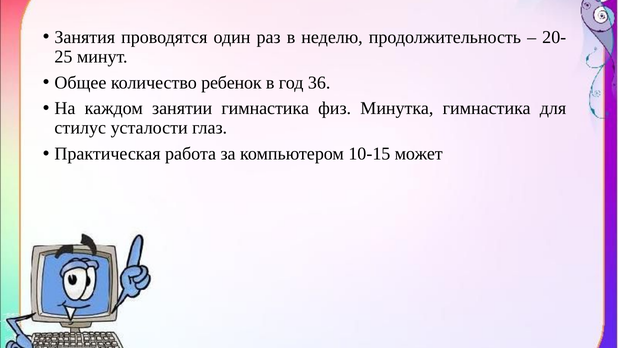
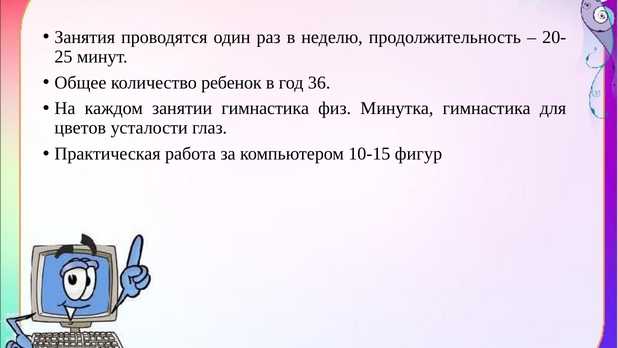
стилус: стилус -> цветов
может: может -> фигур
